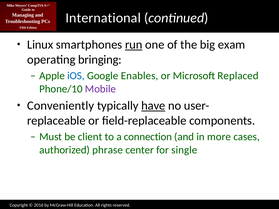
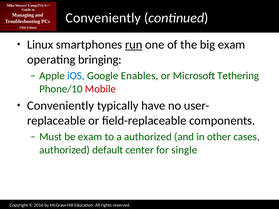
International at (103, 18): International -> Conveniently
Replaced: Replaced -> Tethering
Mobile colour: purple -> red
have underline: present -> none
be client: client -> exam
a connection: connection -> authorized
more: more -> other
phrase: phrase -> default
